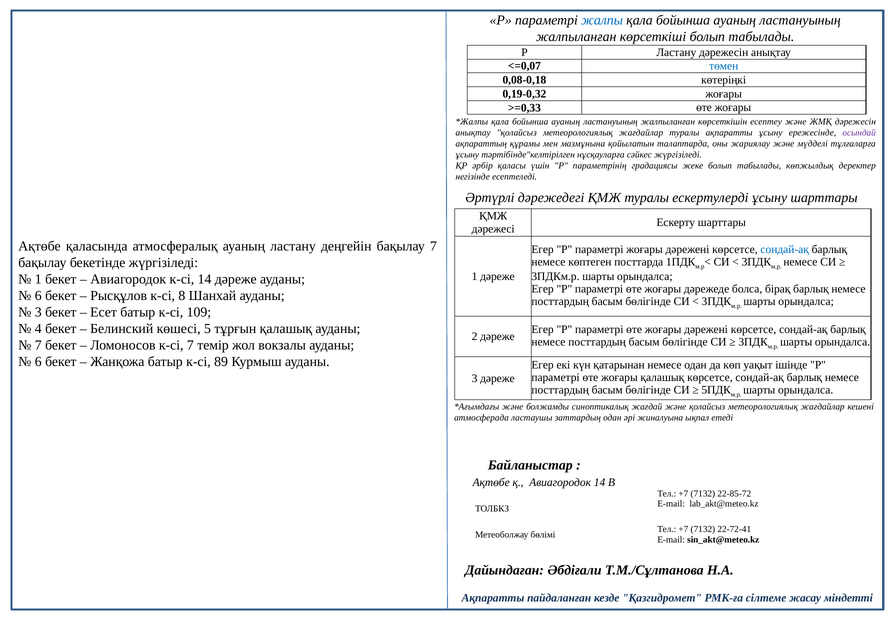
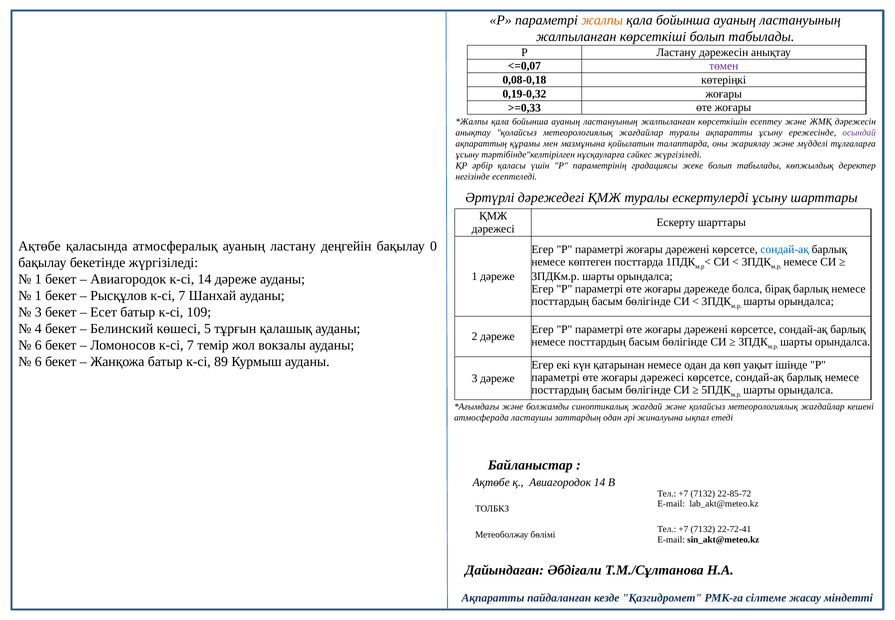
жалпы colour: blue -> orange
төмен colour: blue -> purple
бақылау 7: 7 -> 0
6 at (38, 296): 6 -> 1
Рысқұлов к-сі 8: 8 -> 7
7 at (38, 345): 7 -> 6
жоғары қалашық: қалашық -> дәрежесі
